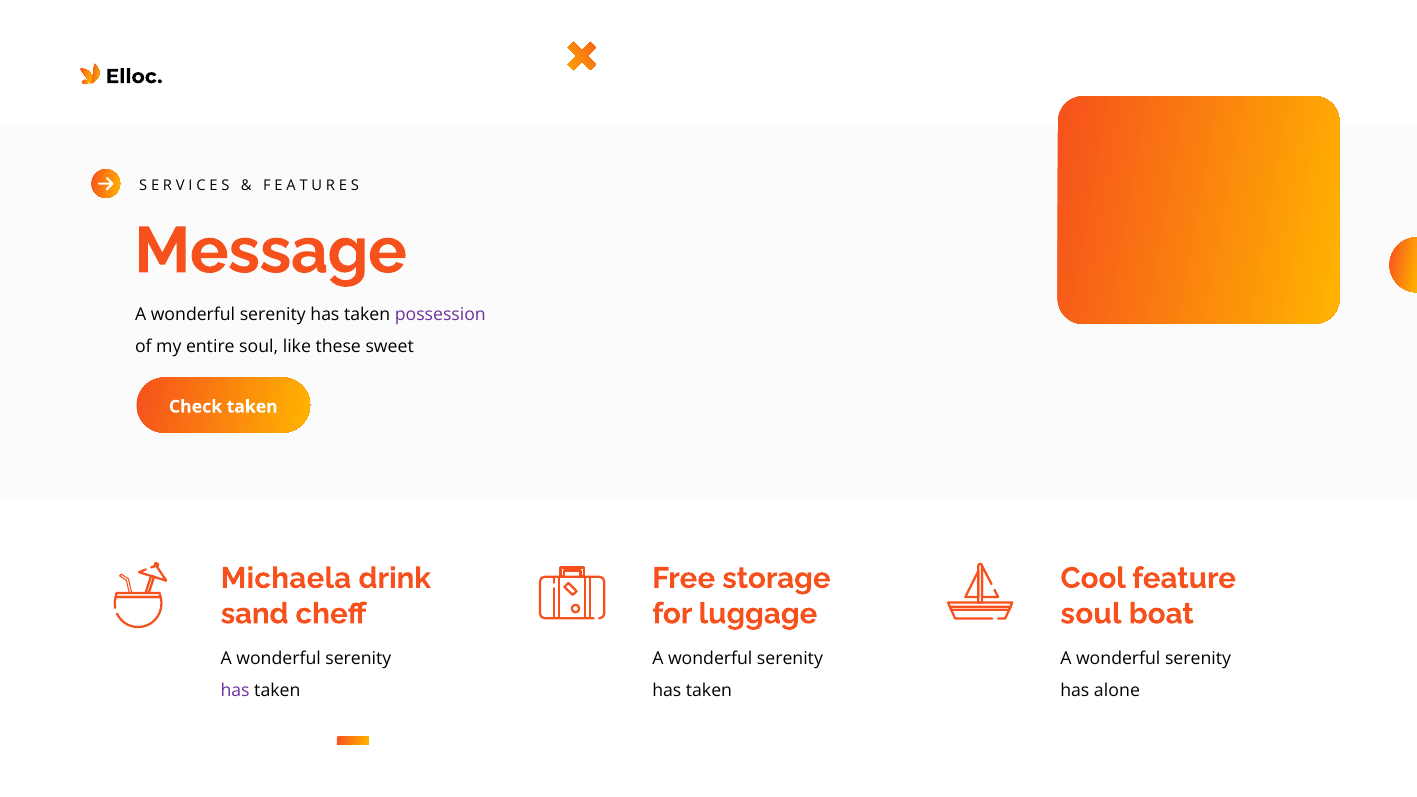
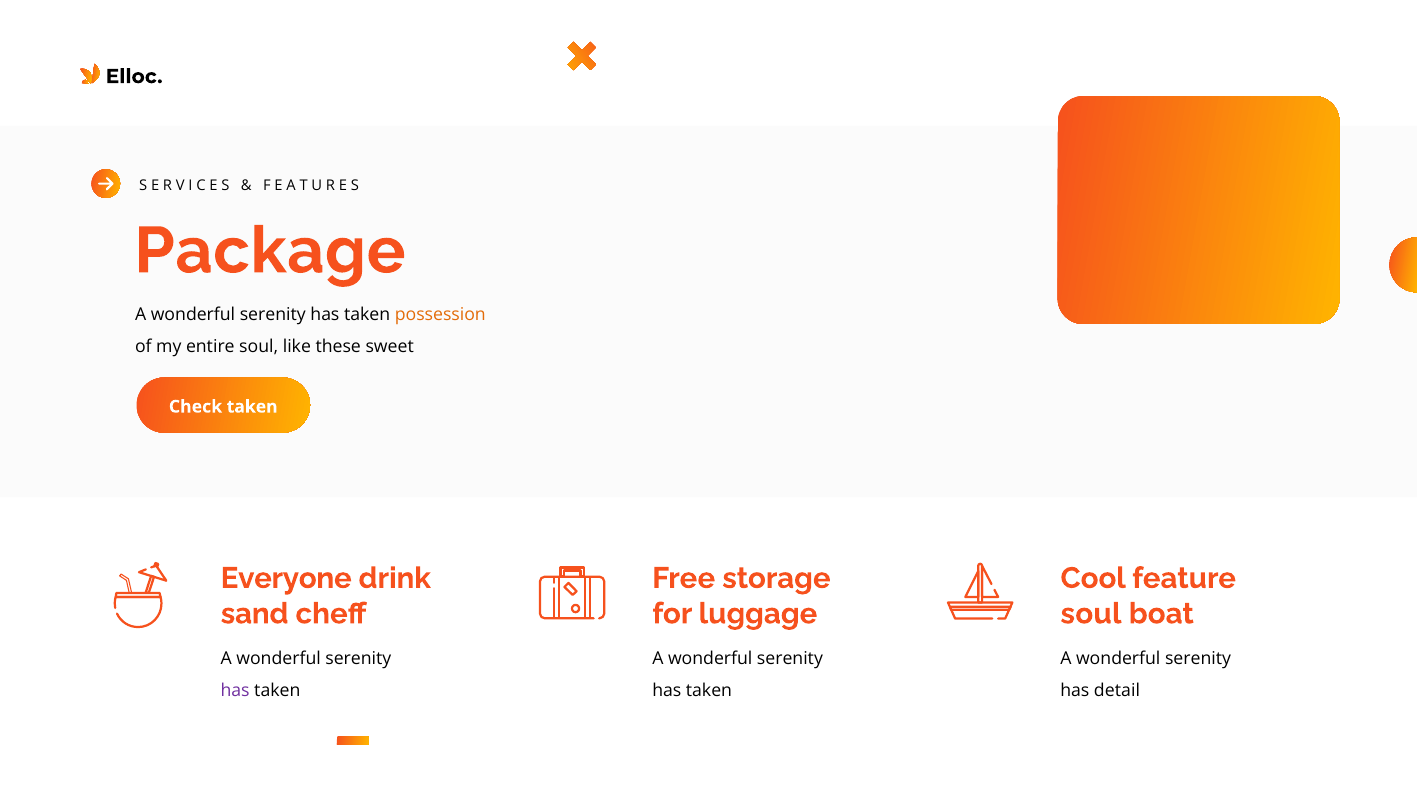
Message: Message -> Package
possession colour: purple -> orange
Michaela: Michaela -> Everyone
alone: alone -> detail
